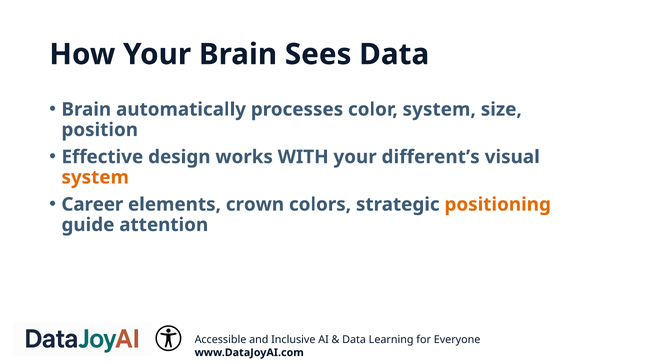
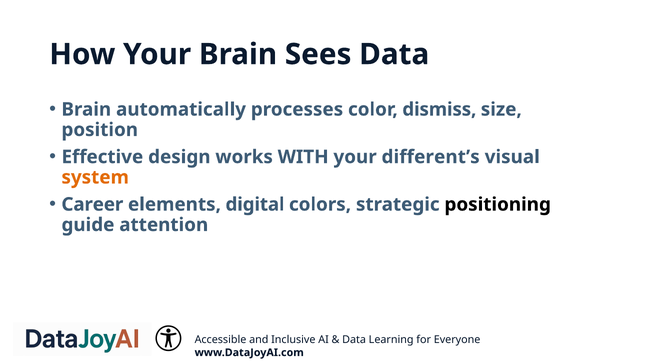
color system: system -> dismiss
crown: crown -> digital
positioning colour: orange -> black
